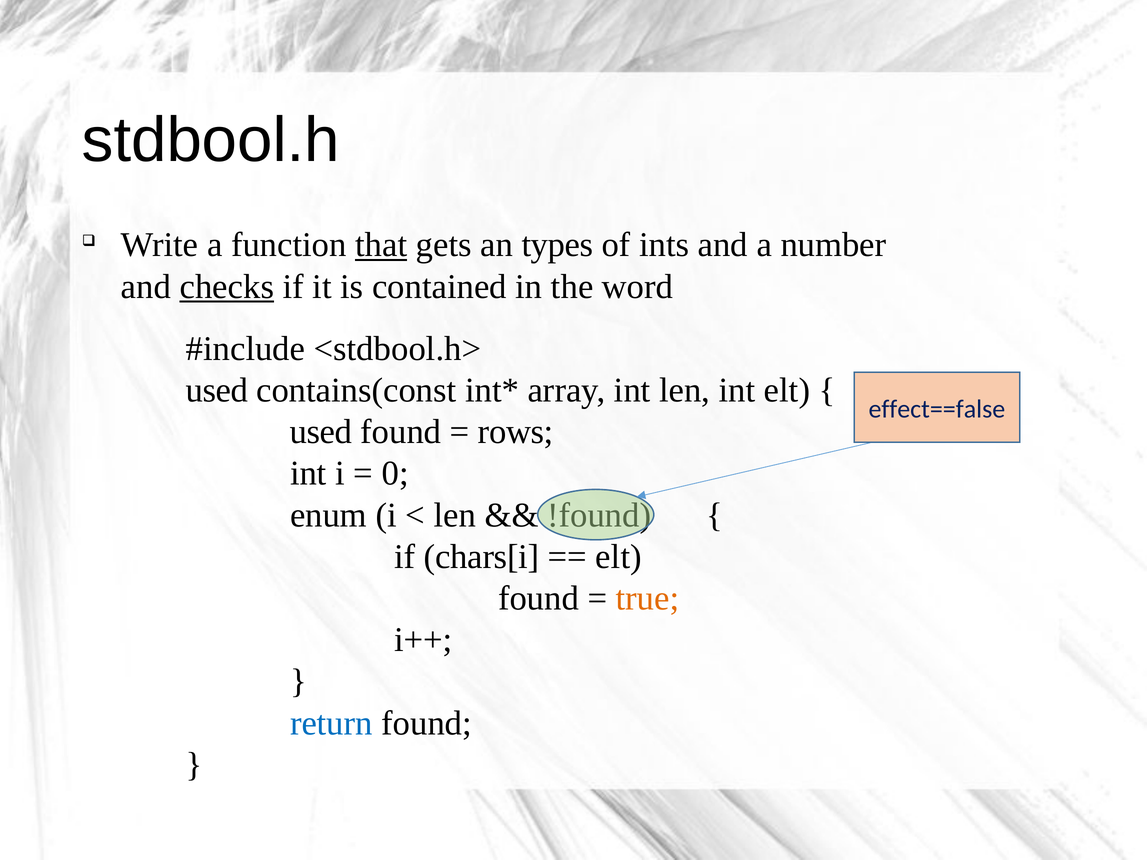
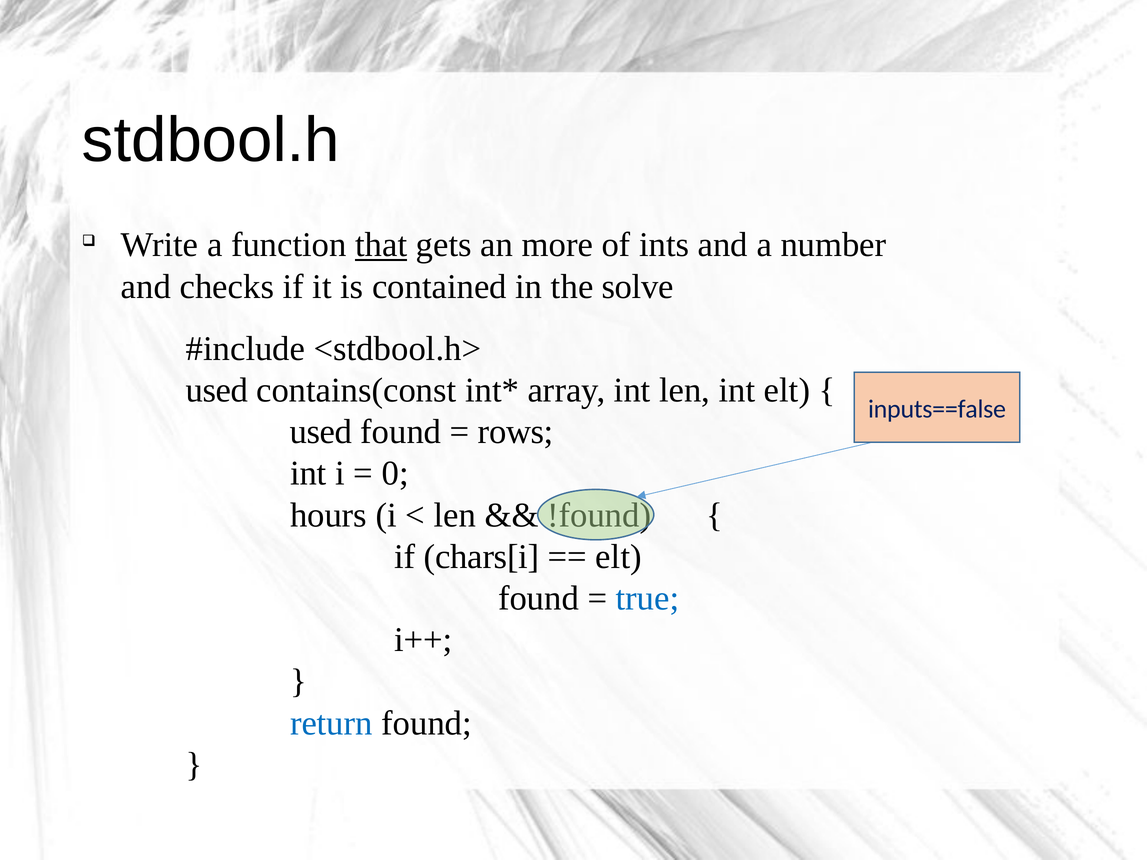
types: types -> more
checks underline: present -> none
word: word -> solve
effect==false: effect==false -> inputs==false
enum: enum -> hours
true colour: orange -> blue
